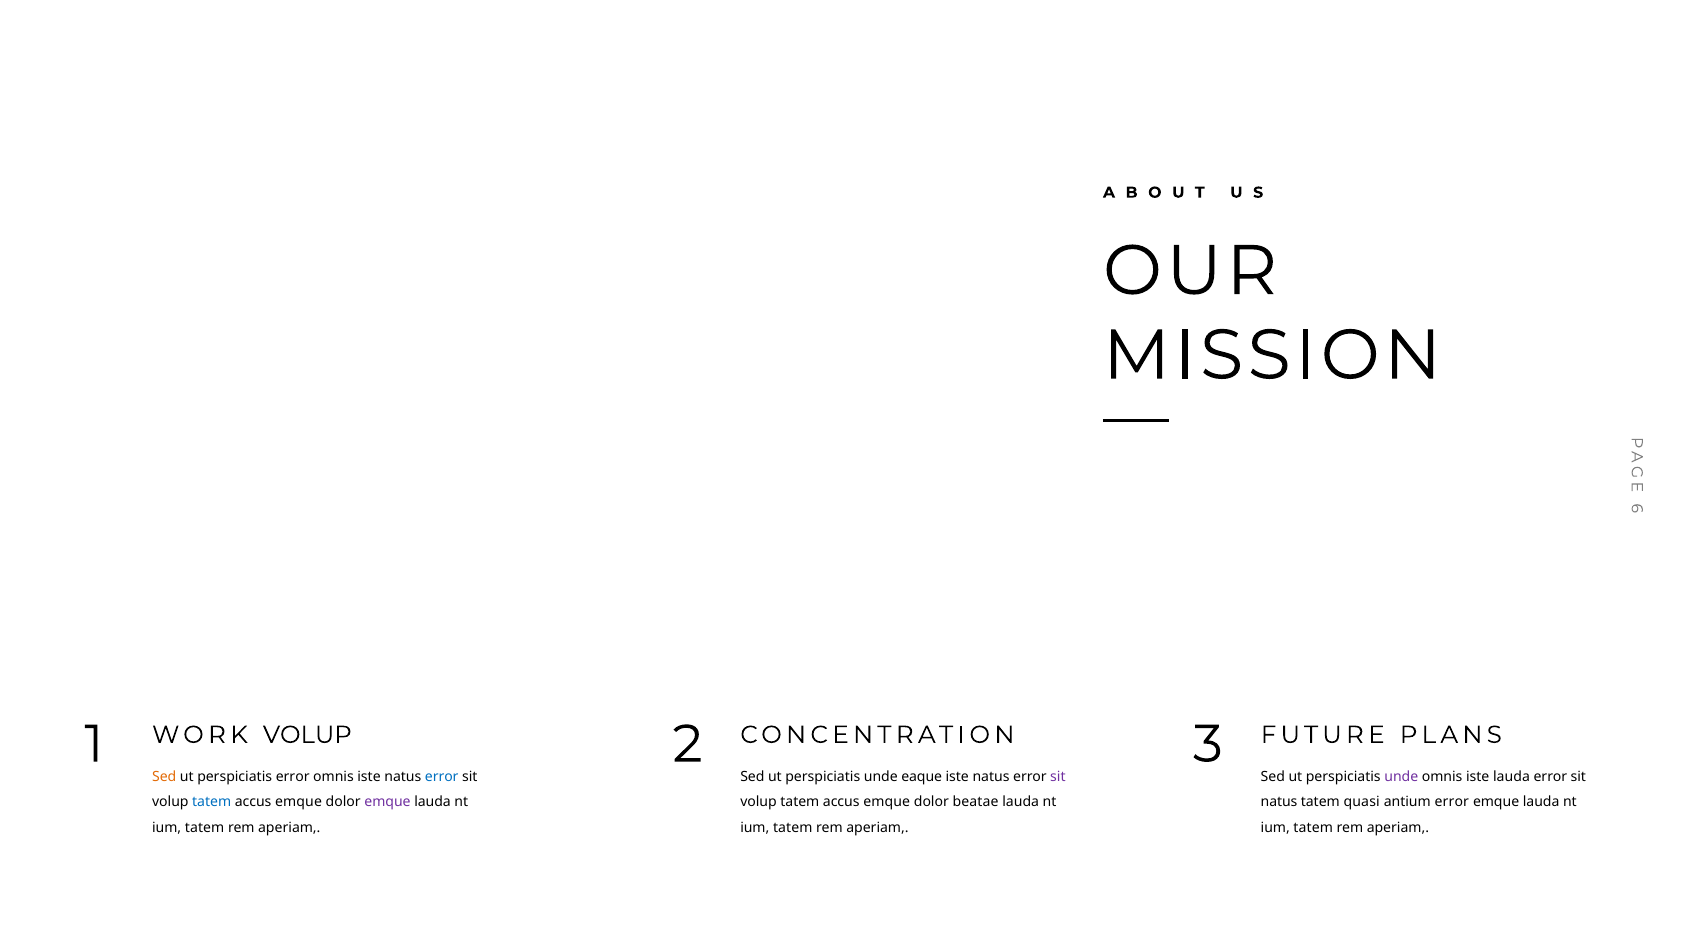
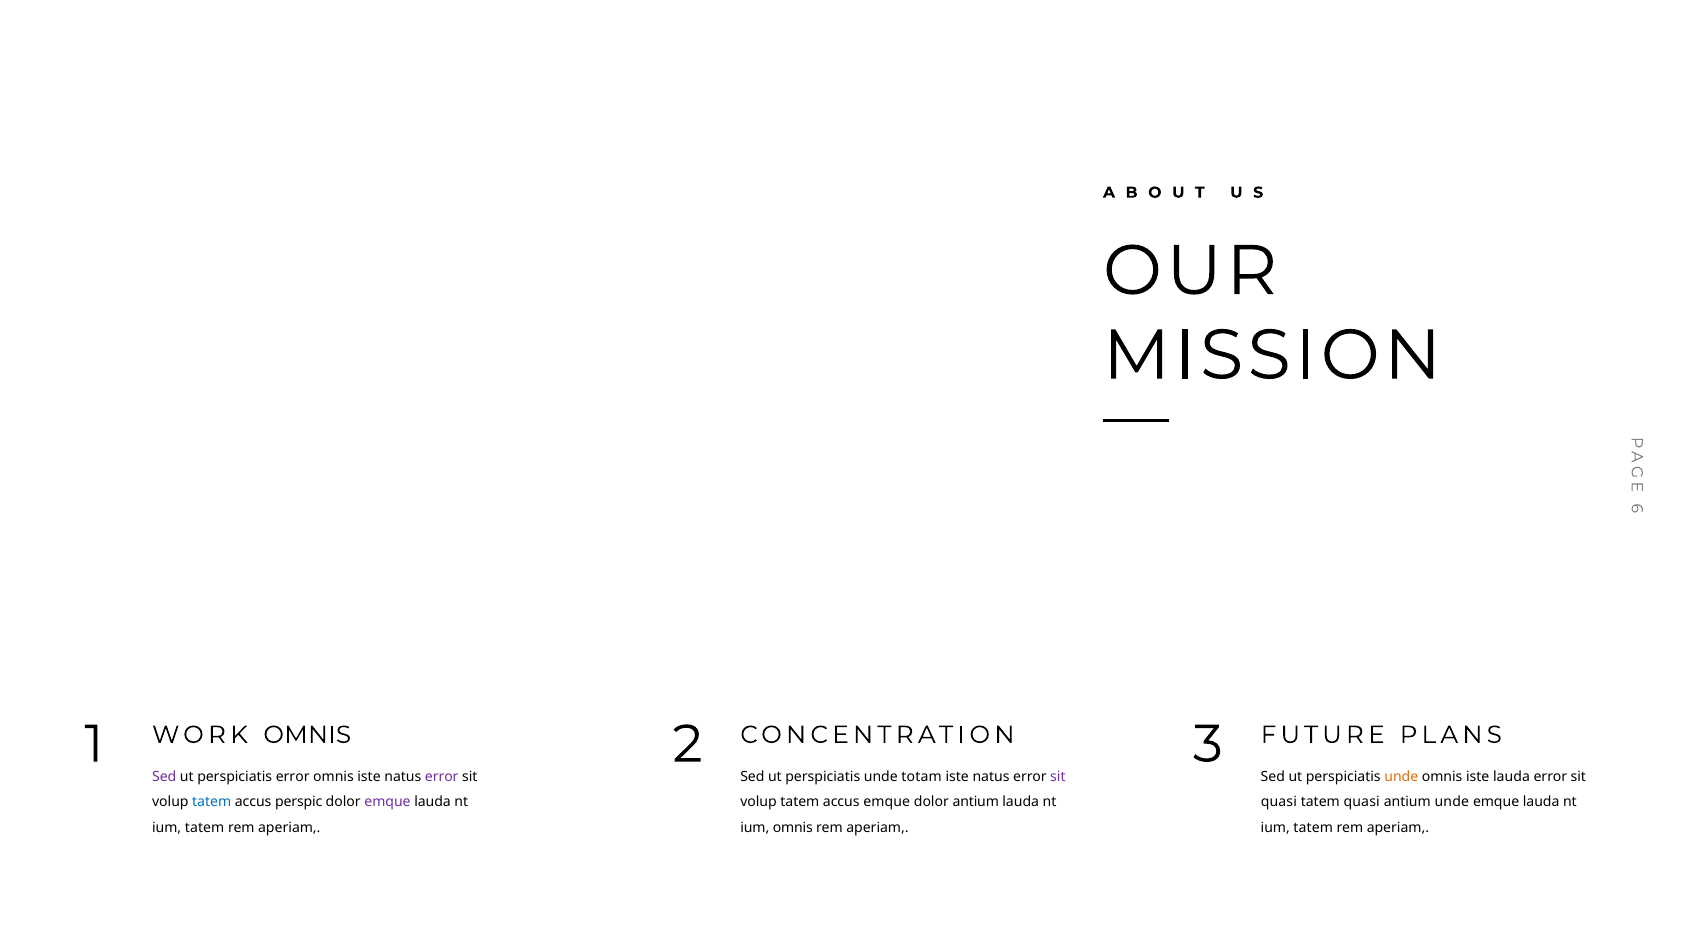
WORK VOLUP: VOLUP -> OMNIS
Sed at (164, 776) colour: orange -> purple
error at (442, 776) colour: blue -> purple
eaque: eaque -> totam
unde at (1401, 776) colour: purple -> orange
emque at (299, 802): emque -> perspic
dolor beatae: beatae -> antium
natus at (1279, 802): natus -> quasi
antium error: error -> unde
tatem at (793, 827): tatem -> omnis
